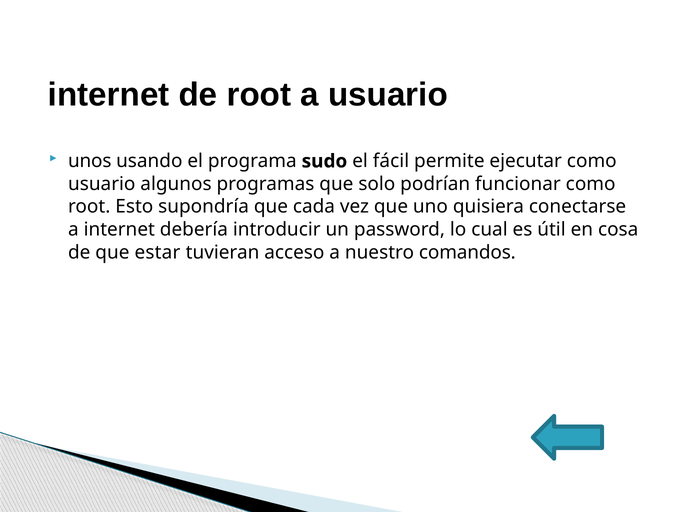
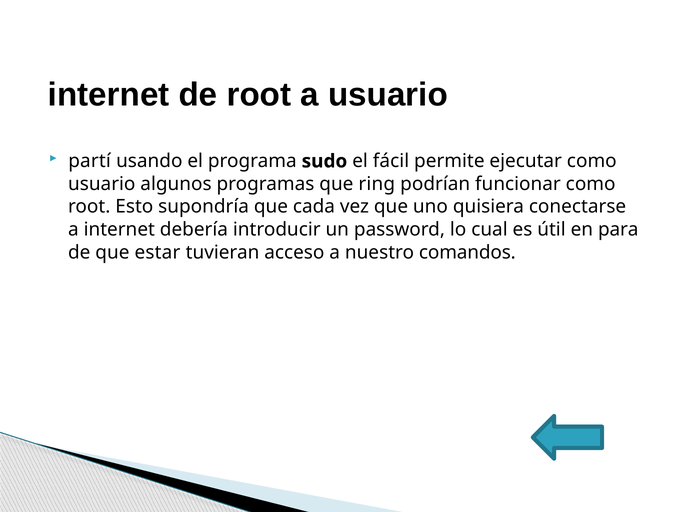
unos: unos -> partí
solo: solo -> ring
cosa: cosa -> para
